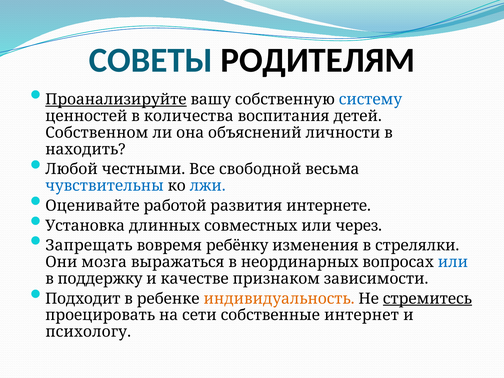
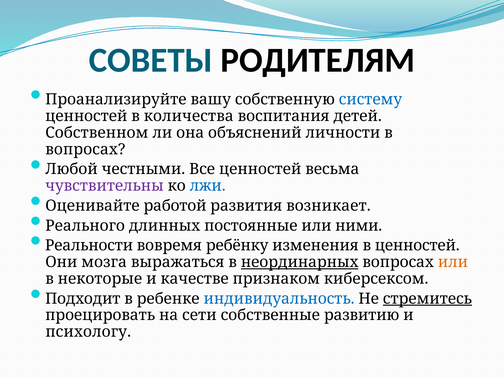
Проанализируйте underline: present -> none
находить at (85, 149): находить -> вопросах
Все свободной: свободной -> ценностей
чувствительны colour: blue -> purple
интернете: интернете -> возникает
Установка: Установка -> Реального
совместных: совместных -> постоянные
через: через -> ними
Запрещать: Запрещать -> Реальности
в стрелялки: стрелялки -> ценностей
неординарных underline: none -> present
или at (453, 262) colour: blue -> orange
поддержку: поддержку -> некоторые
зависимости: зависимости -> киберсексом
индивидуальность colour: orange -> blue
интернет: интернет -> развитию
